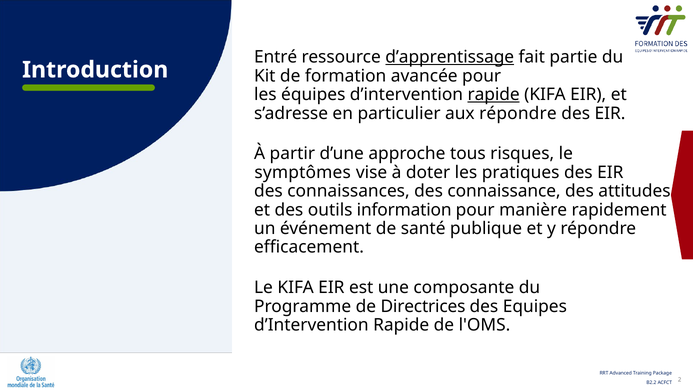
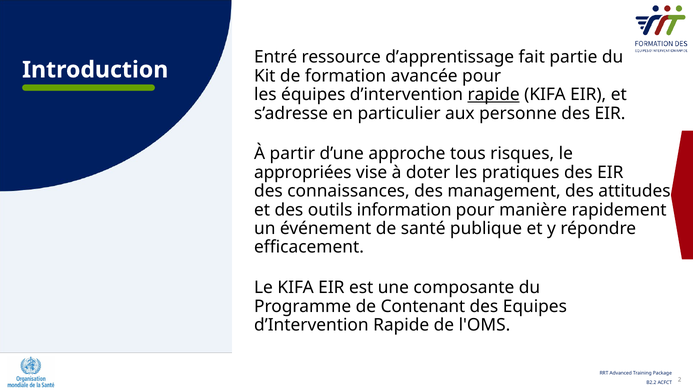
d’apprentissage underline: present -> none
aux répondre: répondre -> personne
symptômes: symptômes -> appropriées
connaissance: connaissance -> management
Directrices: Directrices -> Contenant
